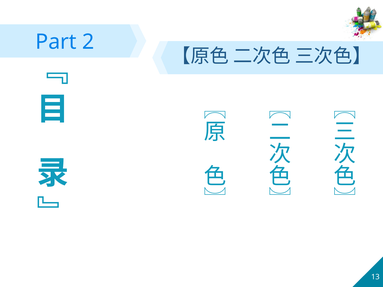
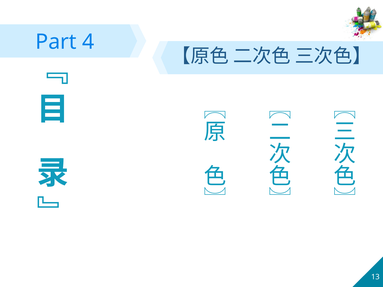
2: 2 -> 4
